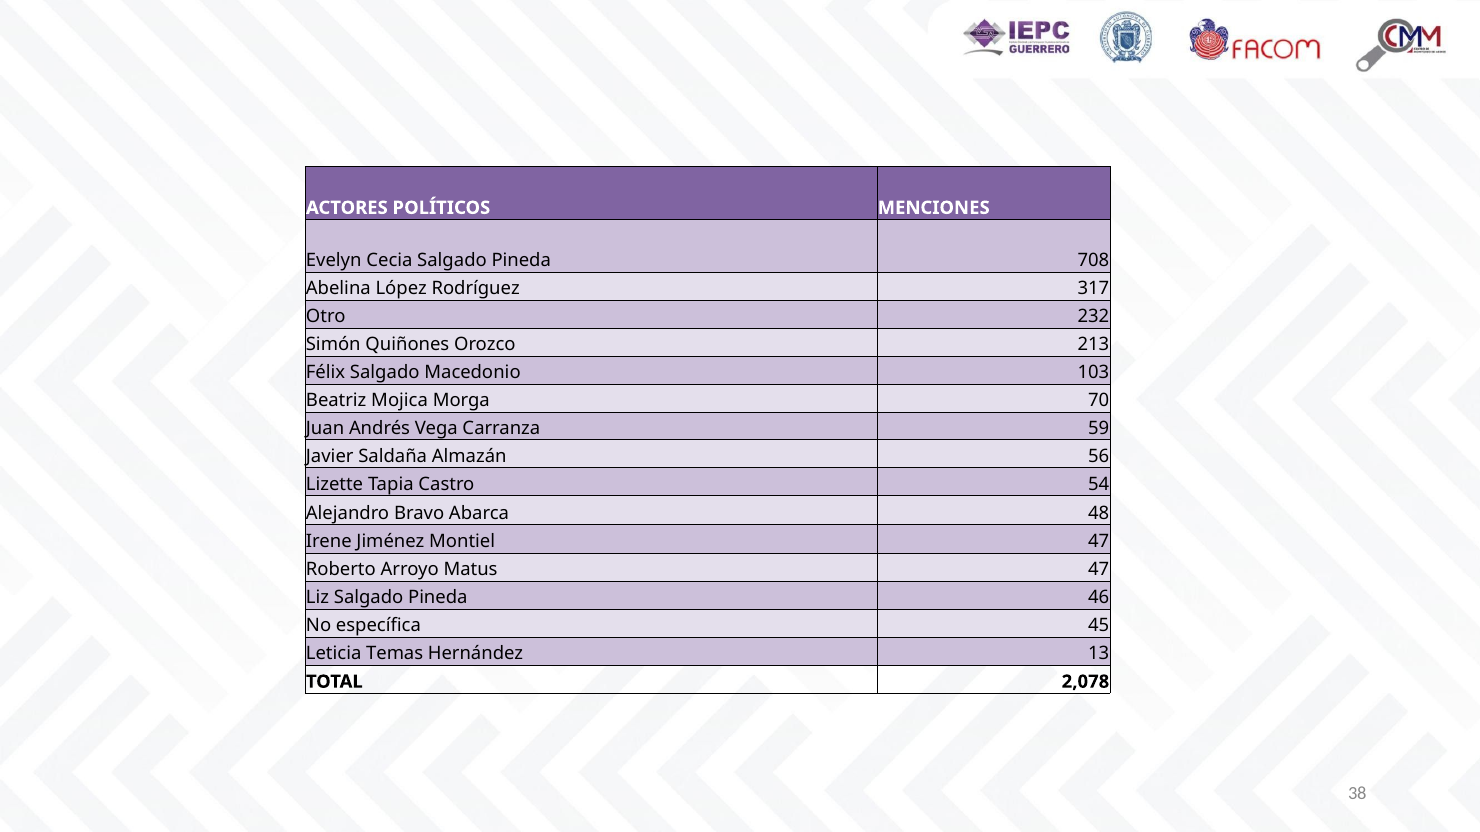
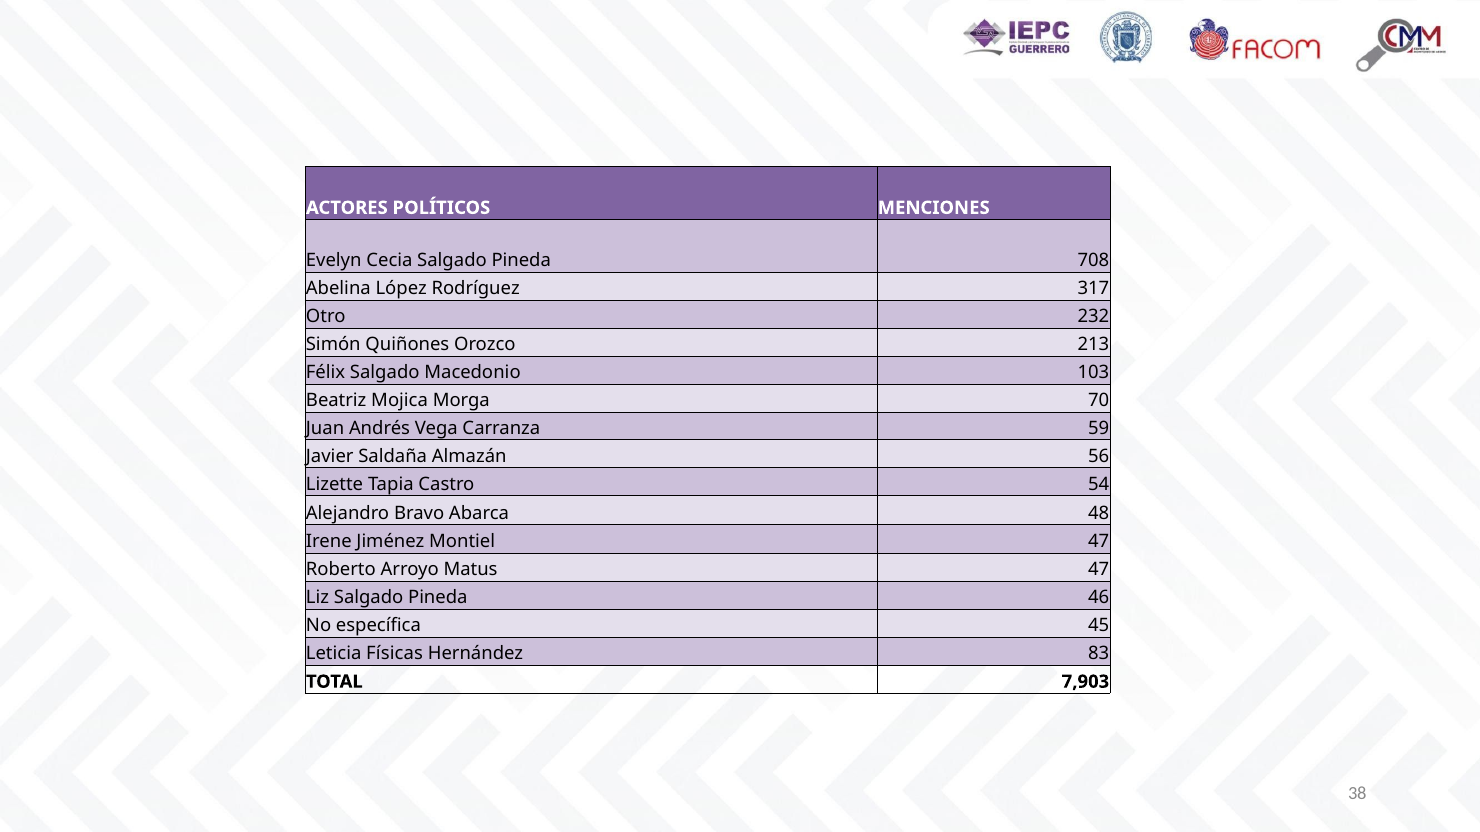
Temas: Temas -> Físicas
13: 13 -> 83
2,078: 2,078 -> 7,903
